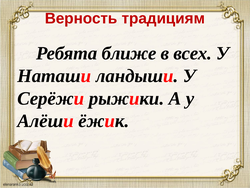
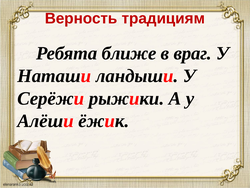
всех: всех -> враг
